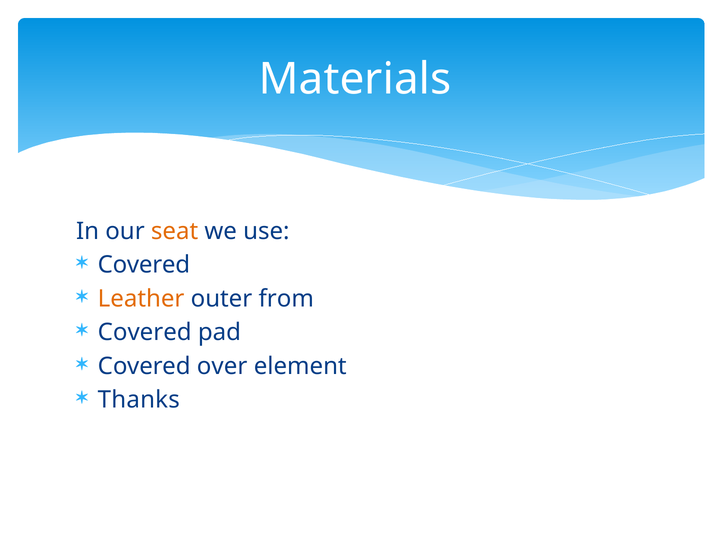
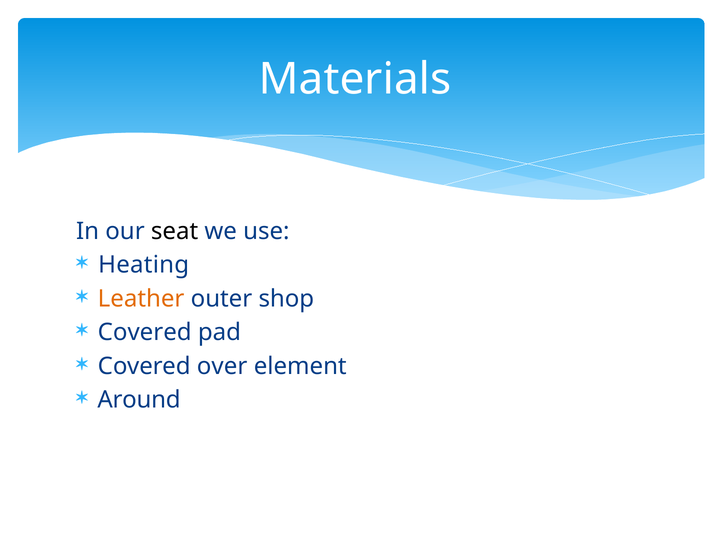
seat colour: orange -> black
Covered at (144, 265): Covered -> Heating
from: from -> shop
Thanks: Thanks -> Around
